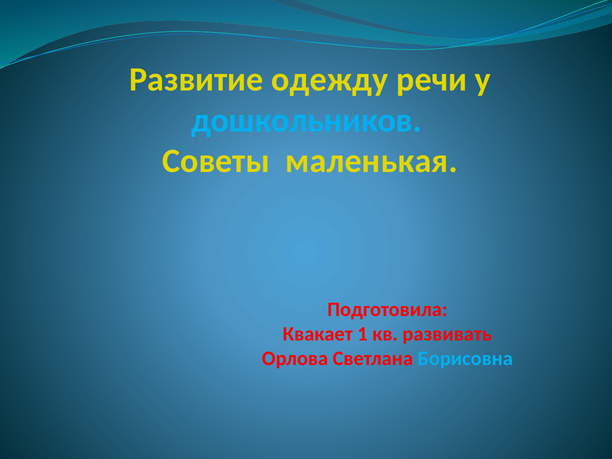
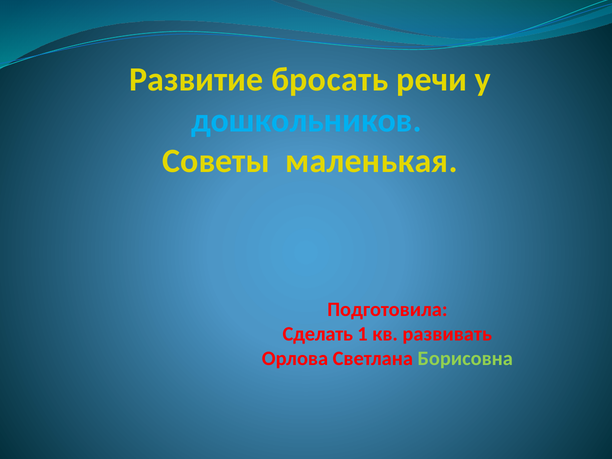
одежду: одежду -> бросать
Квакает: Квакает -> Сделать
Борисовна colour: light blue -> light green
